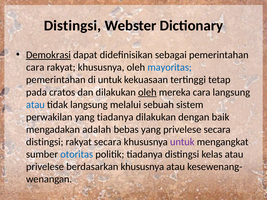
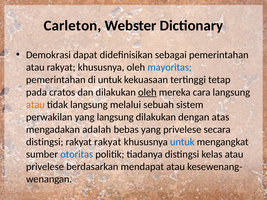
Distingsi at (73, 26): Distingsi -> Carleton
Demokrasi underline: present -> none
cara at (35, 67): cara -> atau
atau at (35, 105) colour: blue -> orange
yang tiadanya: tiadanya -> langsung
baik: baik -> atas
rakyat secara: secara -> rakyat
untuk at (182, 142) colour: purple -> blue
berdasarkan khususnya: khususnya -> mendapat
